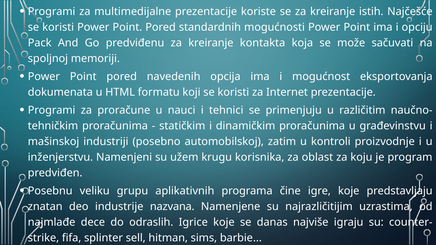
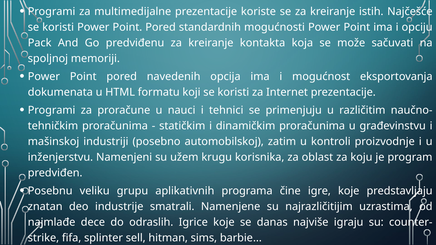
nazvana: nazvana -> smatrali
